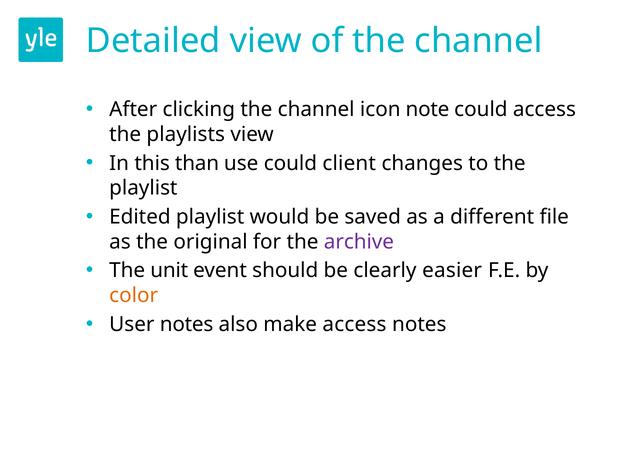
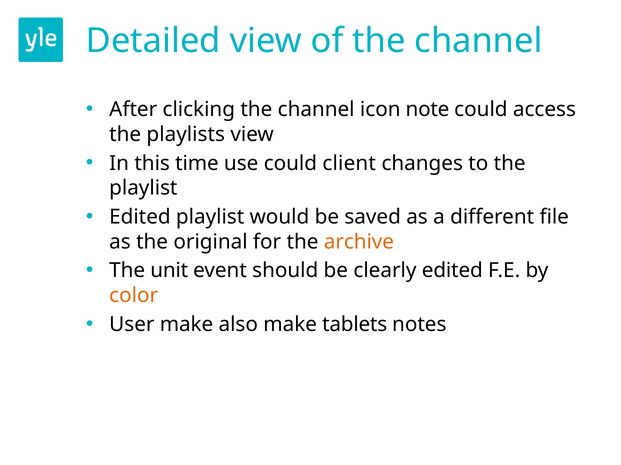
than: than -> time
archive colour: purple -> orange
clearly easier: easier -> edited
User notes: notes -> make
make access: access -> tablets
